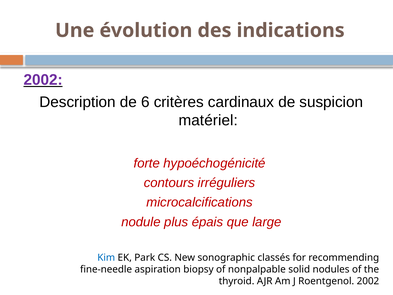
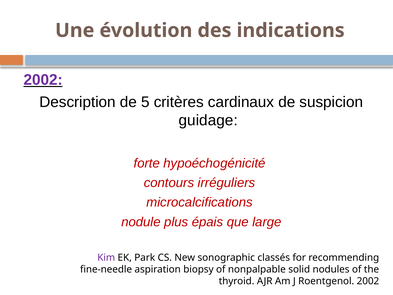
6: 6 -> 5
matériel: matériel -> guidage
Kim colour: blue -> purple
